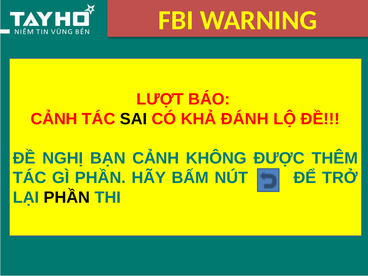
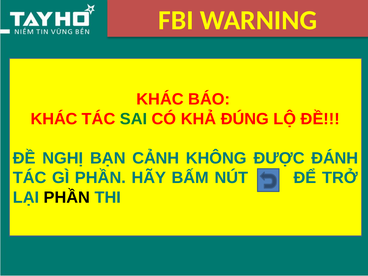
LƯỢT at (160, 99): LƯỢT -> KHÁC
CẢNH at (54, 119): CẢNH -> KHÁC
SAI colour: black -> green
ĐÁNH: ĐÁNH -> ĐÚNG
THÊM: THÊM -> ĐÁNH
